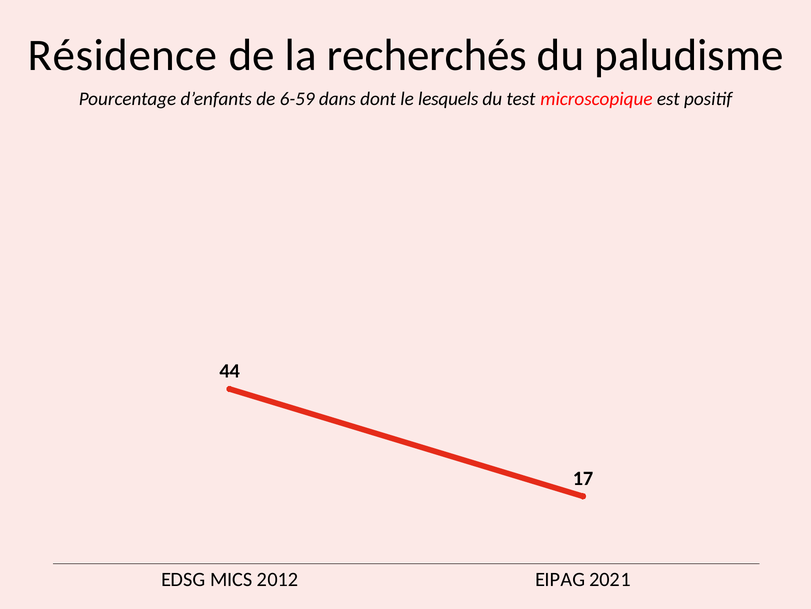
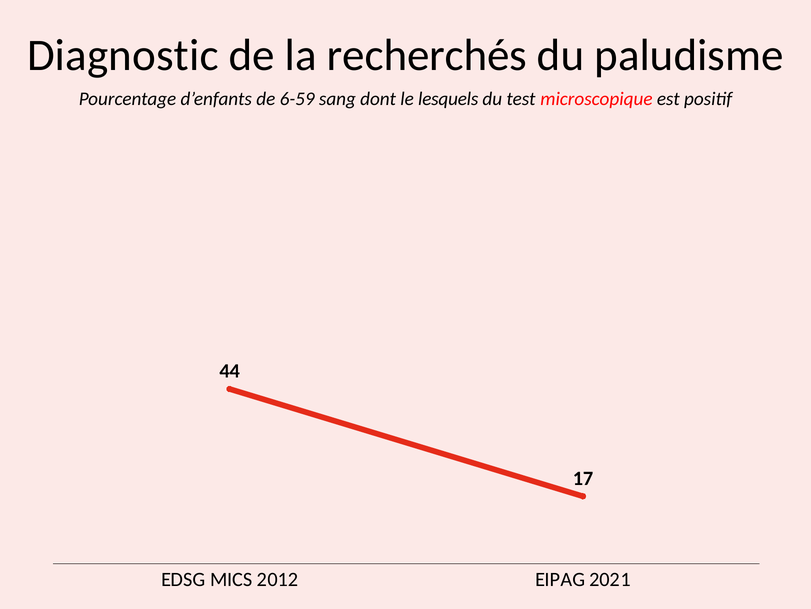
Résidence: Résidence -> Diagnostic
dans: dans -> sang
